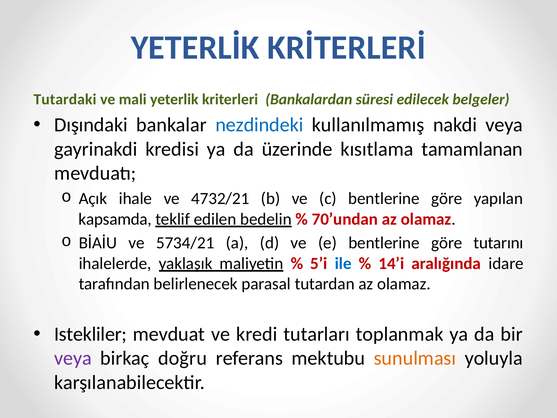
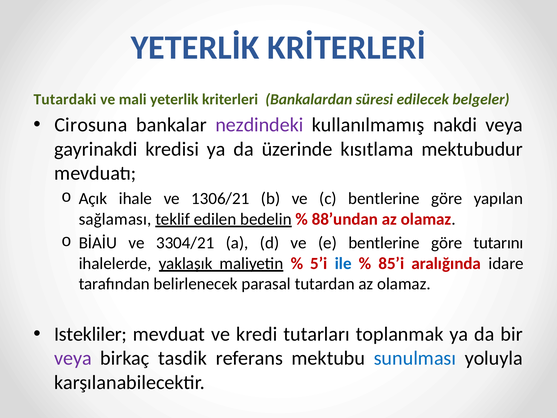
Dışındaki: Dışındaki -> Cirosuna
nezdindeki colour: blue -> purple
tamamlanan: tamamlanan -> mektubudur
4732/21: 4732/21 -> 1306/21
kapsamda: kapsamda -> sağlaması
70’undan: 70’undan -> 88’undan
5734/21: 5734/21 -> 3304/21
14’i: 14’i -> 85’i
doğru: doğru -> tasdik
sunulması colour: orange -> blue
